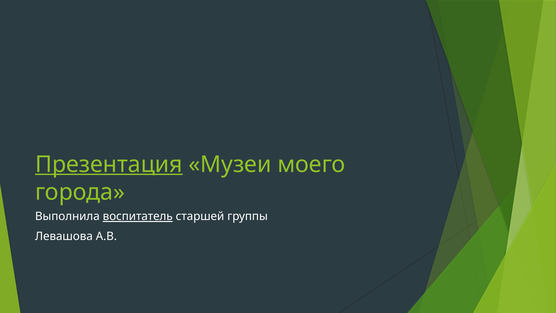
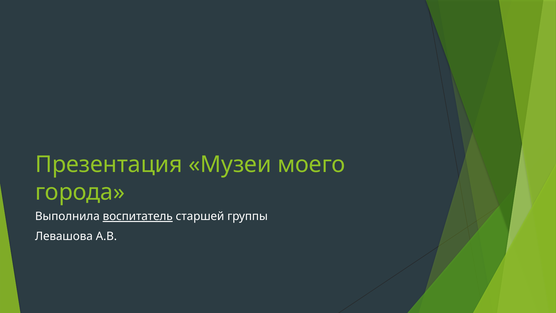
Презентация underline: present -> none
